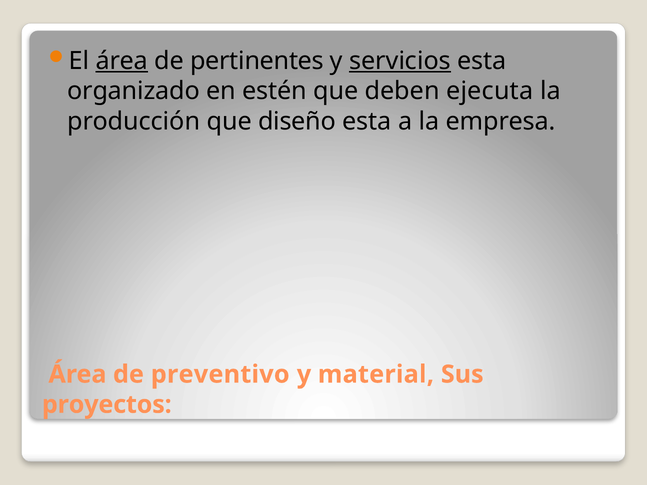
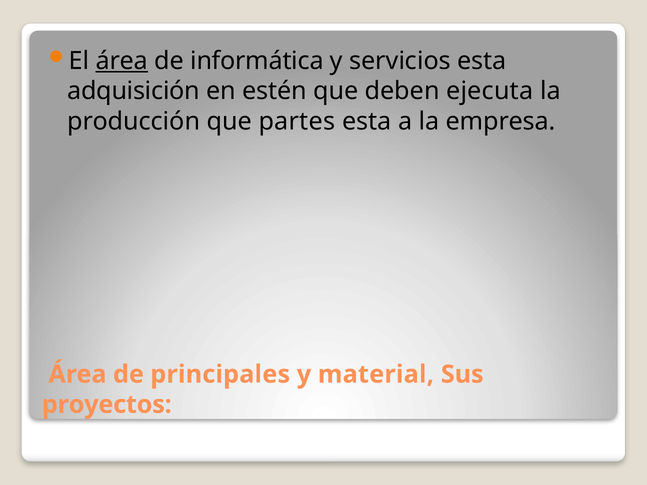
pertinentes: pertinentes -> informática
servicios underline: present -> none
organizado: organizado -> adquisición
diseño: diseño -> partes
preventivo: preventivo -> principales
